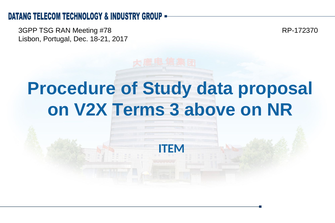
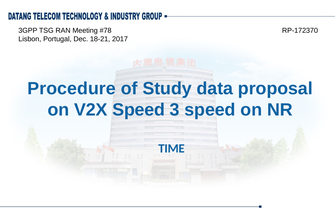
V2X Terms: Terms -> Speed
3 above: above -> speed
ITEM: ITEM -> TIME
